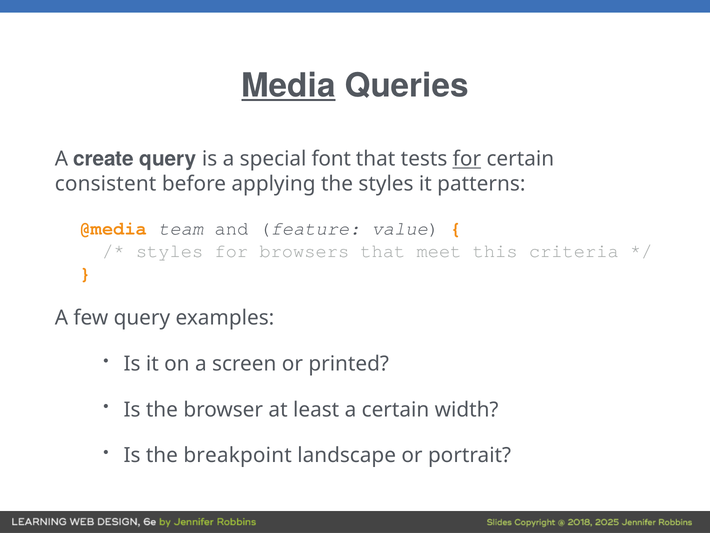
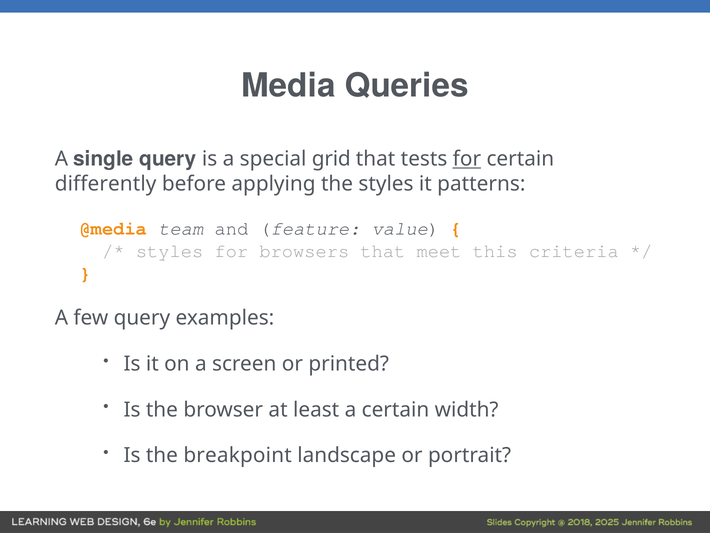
Media underline: present -> none
create: create -> single
font: font -> grid
consistent: consistent -> differently
